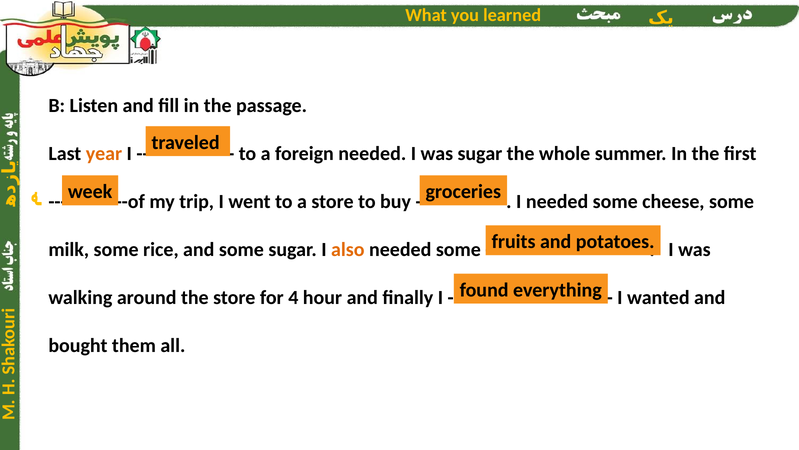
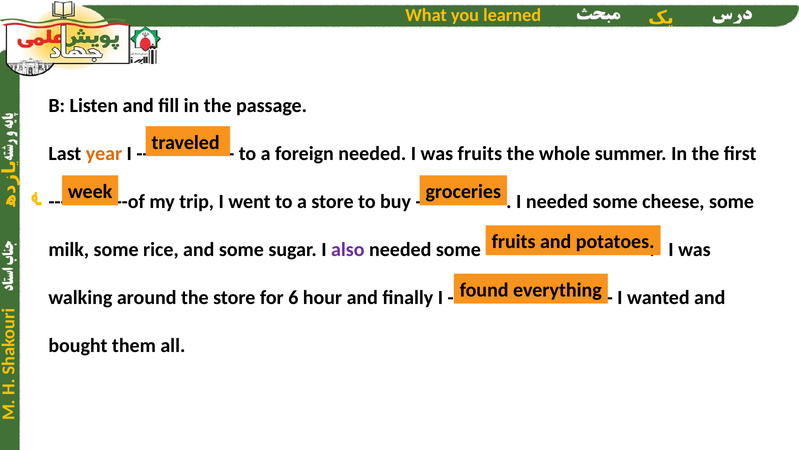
was sugar: sugar -> fruits
also colour: orange -> purple
4: 4 -> 6
